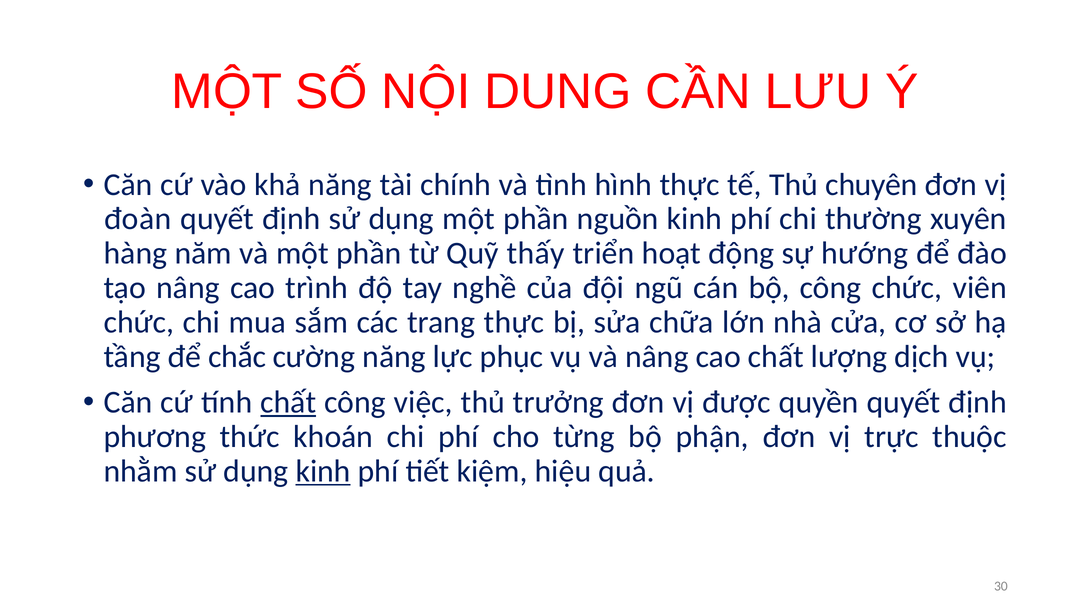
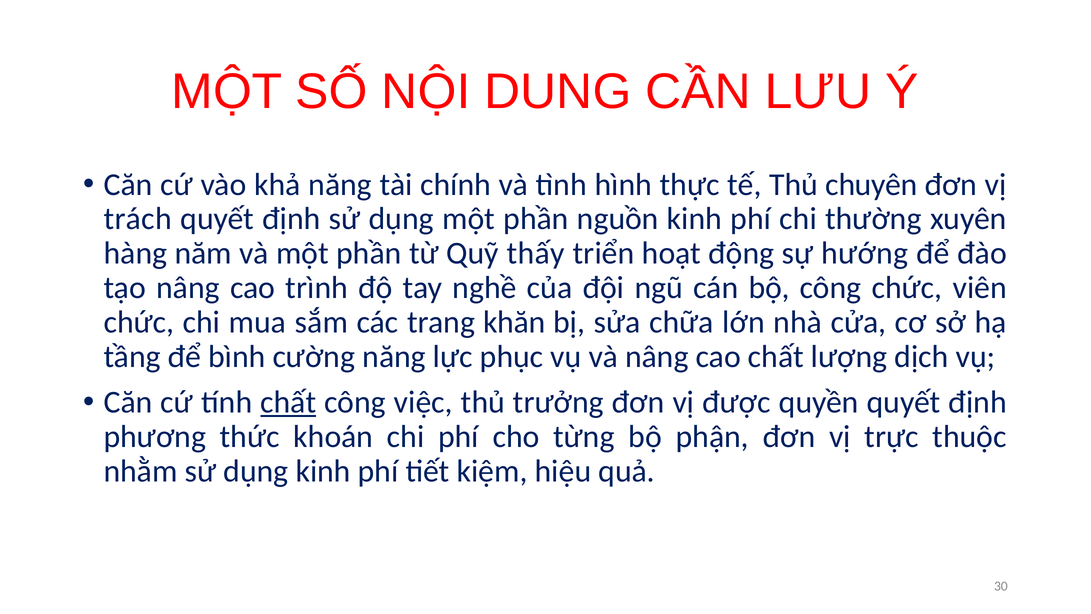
đoàn: đoàn -> trách
trang thực: thực -> khăn
chắc: chắc -> bình
kinh at (323, 471) underline: present -> none
